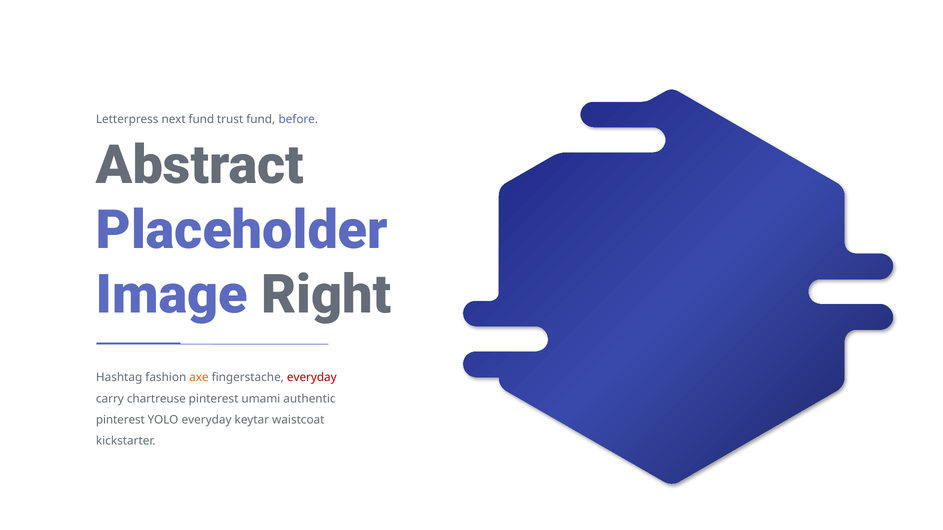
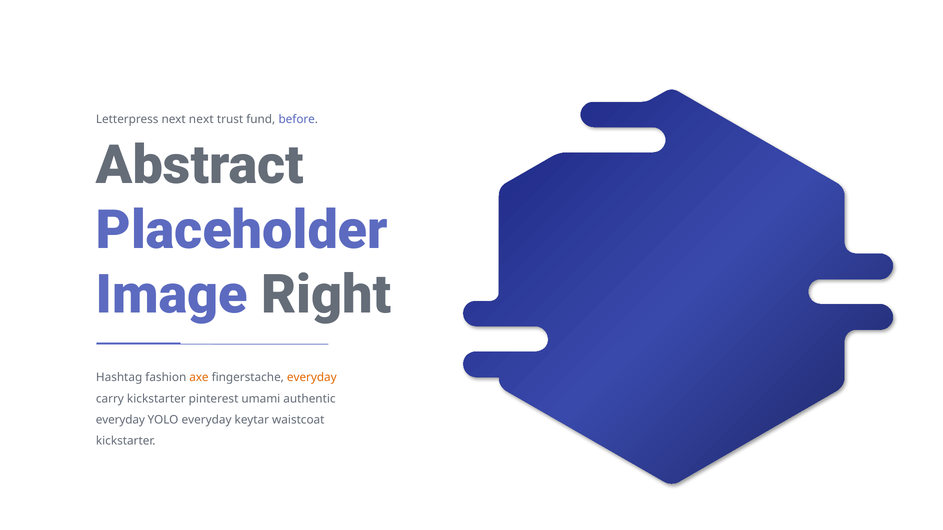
next fund: fund -> next
everyday at (312, 378) colour: red -> orange
carry chartreuse: chartreuse -> kickstarter
pinterest at (120, 420): pinterest -> everyday
